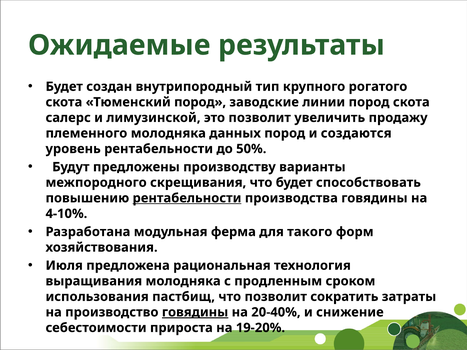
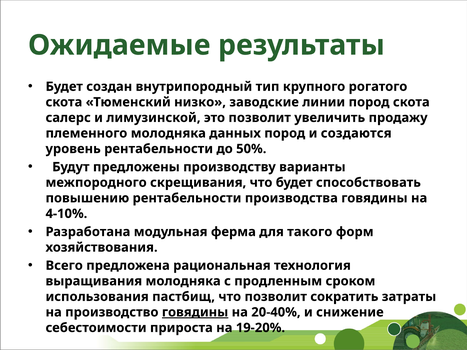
Тюменский пород: пород -> низко
рентабельности at (187, 198) underline: present -> none
Июля: Июля -> Всего
